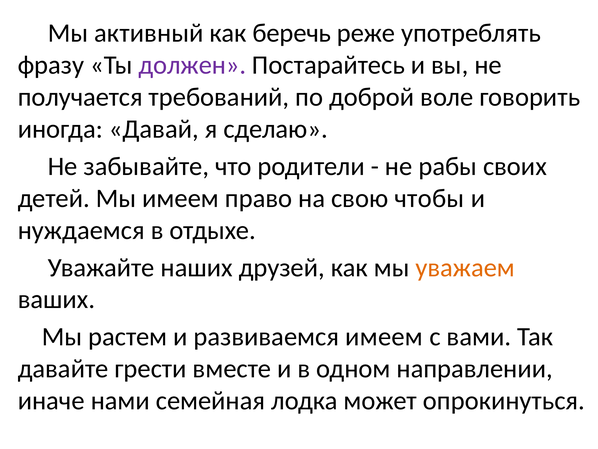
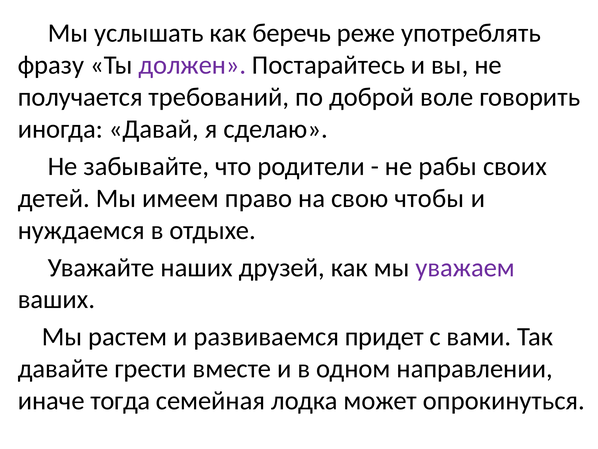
активный: активный -> услышать
уважаем colour: orange -> purple
развиваемся имеем: имеем -> придет
нами: нами -> тогда
